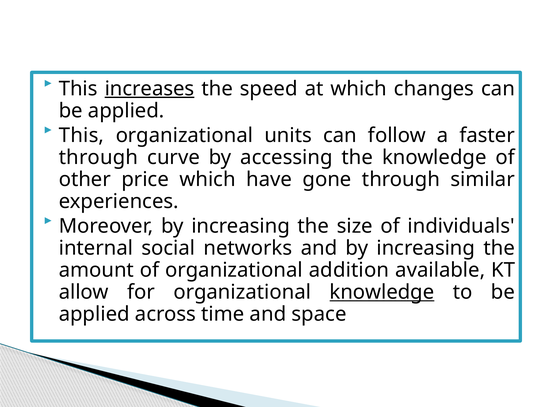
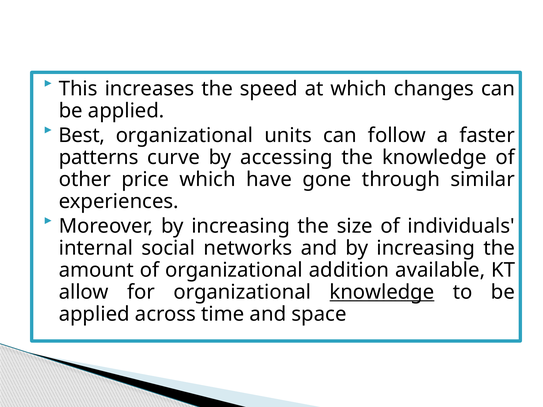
increases underline: present -> none
This at (82, 135): This -> Best
through at (98, 157): through -> patterns
